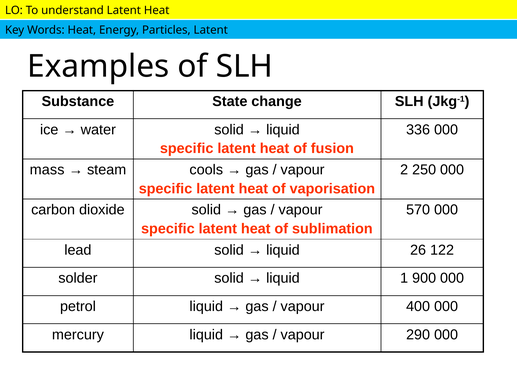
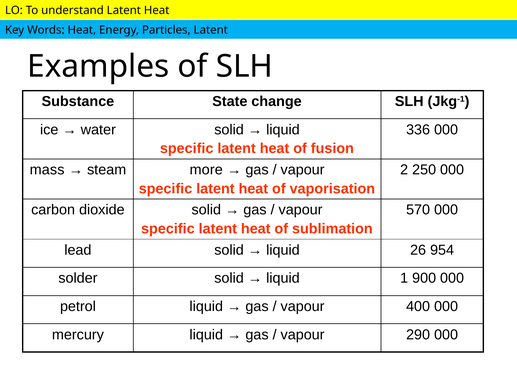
cools: cools -> more
122: 122 -> 954
